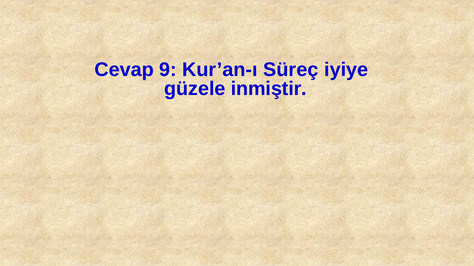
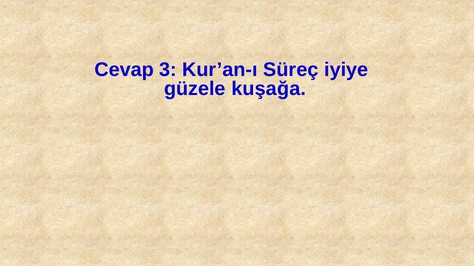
9: 9 -> 3
inmiştir: inmiştir -> kuşağa
